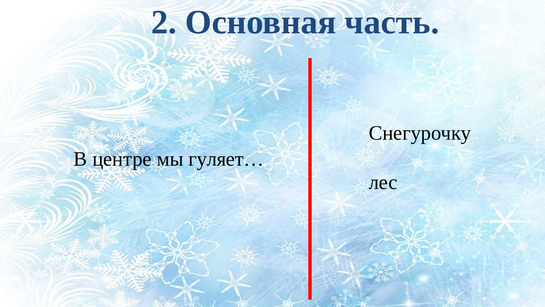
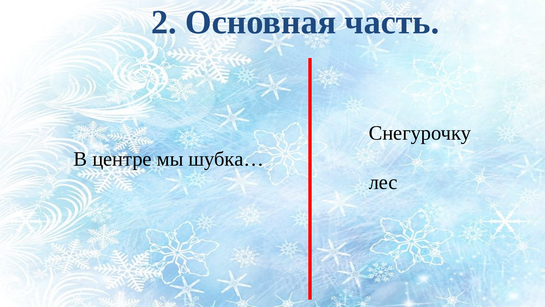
гуляет…: гуляет… -> шубка…
